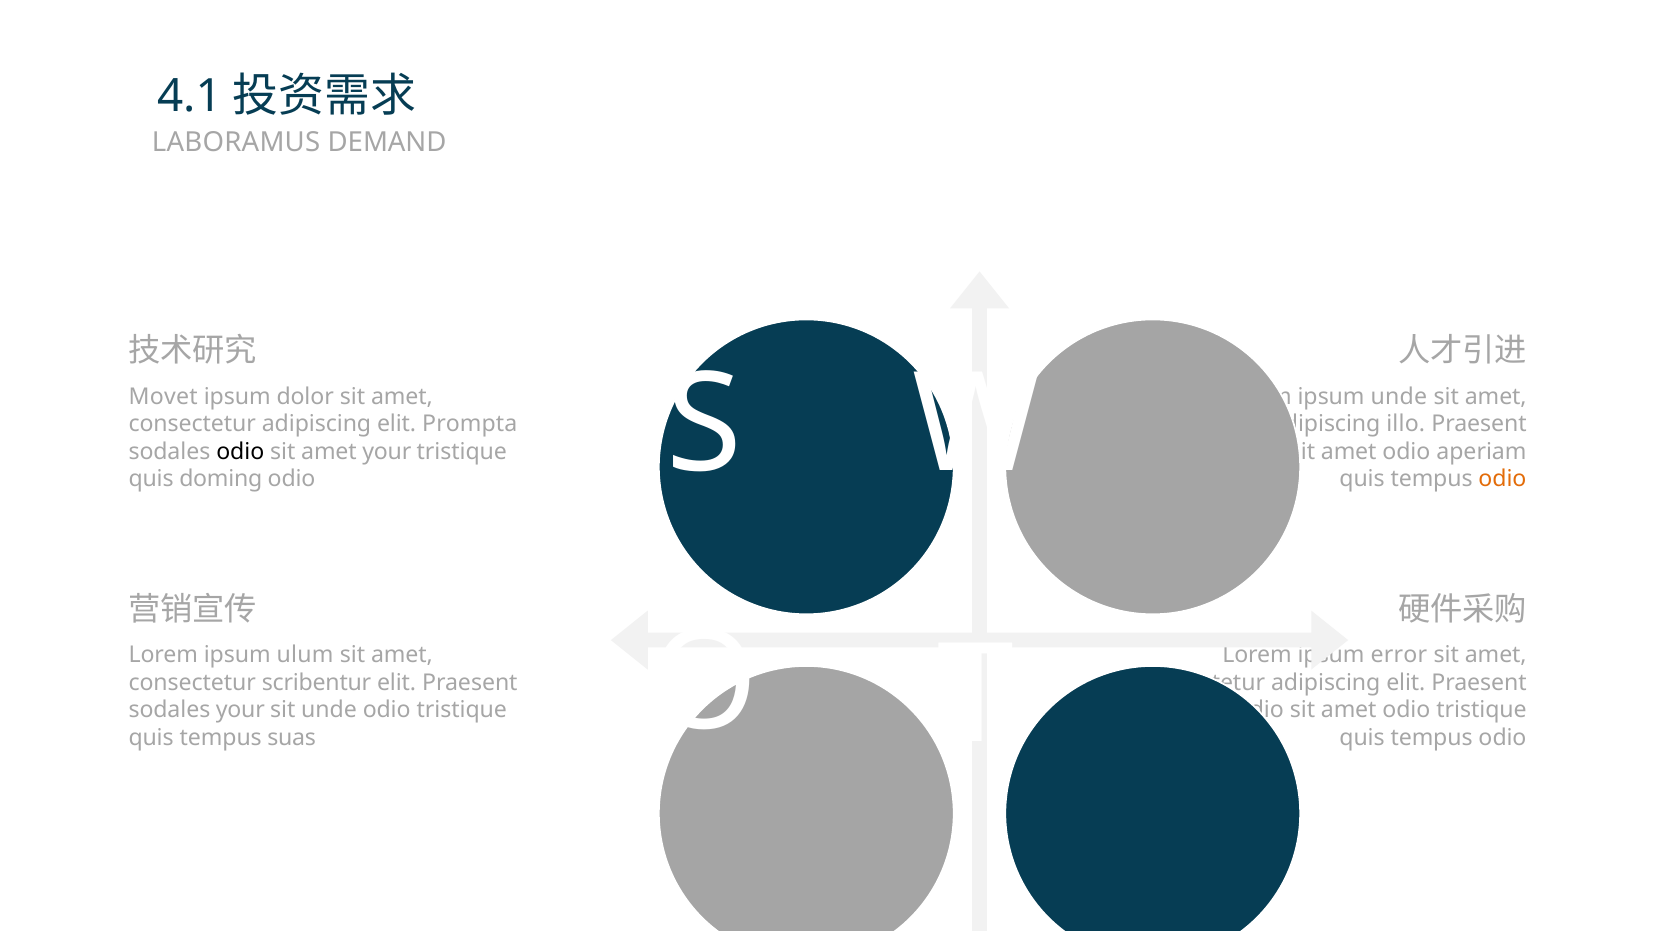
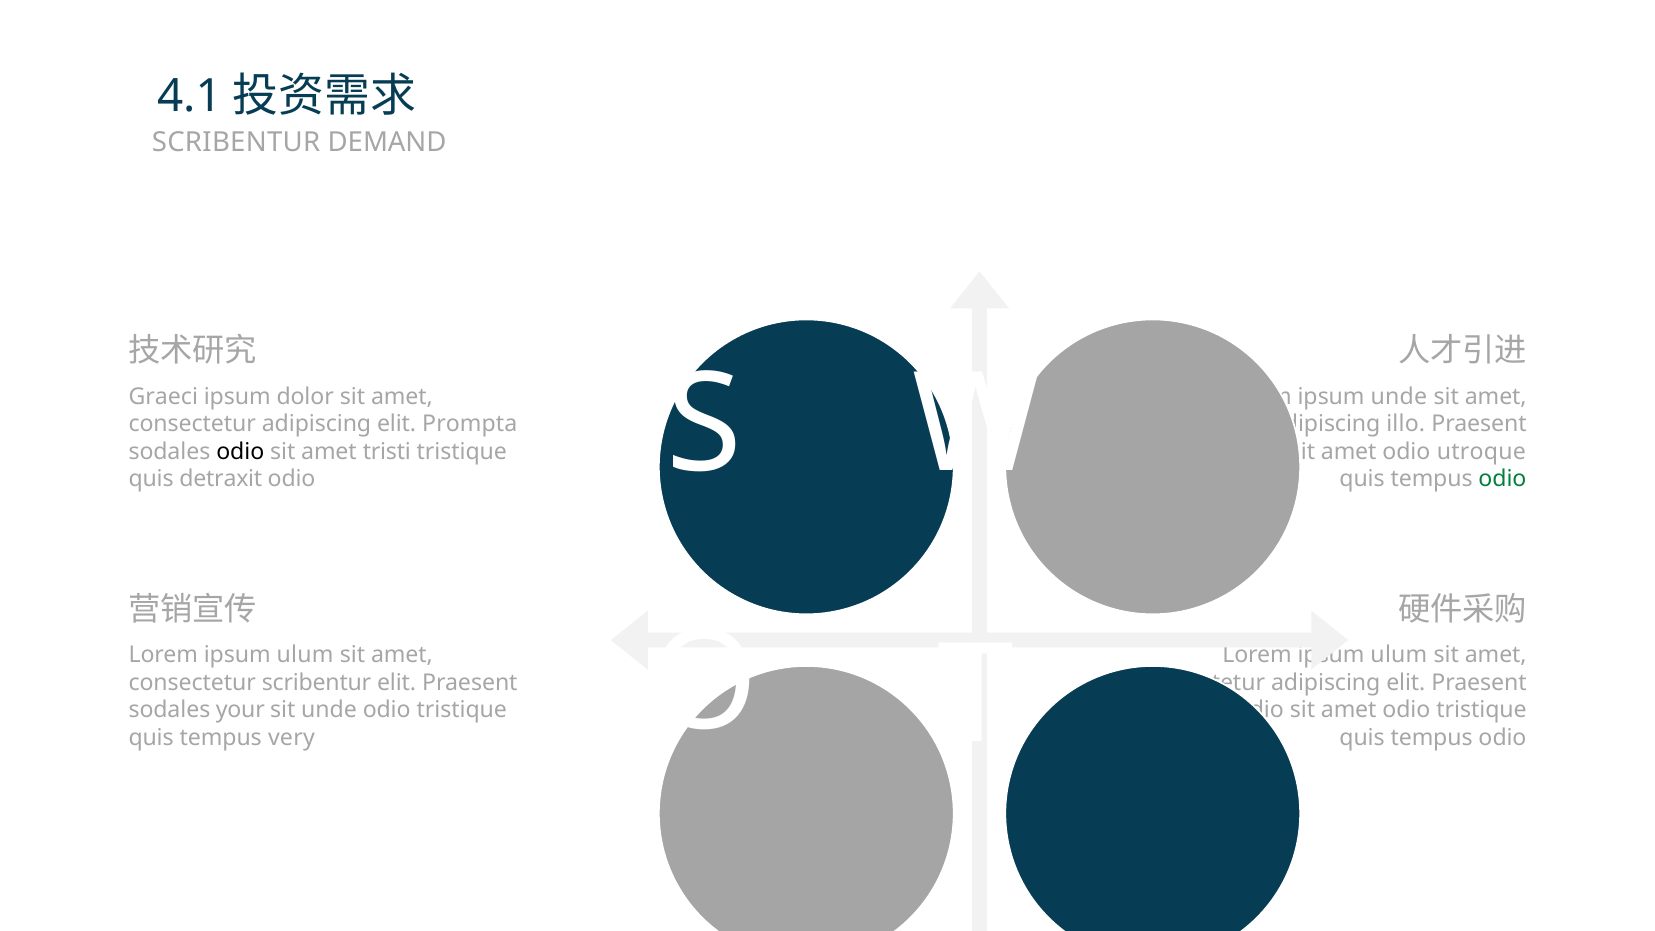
LABORAMUS at (236, 142): LABORAMUS -> SCRIBENTUR
Movet: Movet -> Graeci
amet your: your -> tristi
aperiam: aperiam -> utroque
doming: doming -> detraxit
odio at (1502, 479) colour: orange -> green
error at (1399, 655): error -> ulum
suas: suas -> very
